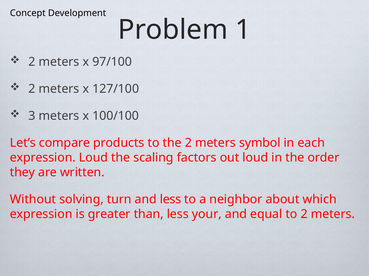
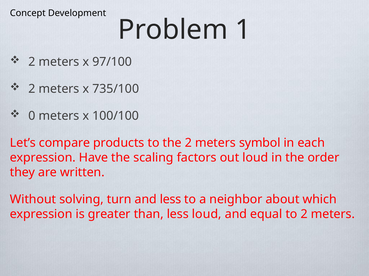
127/100: 127/100 -> 735/100
3: 3 -> 0
expression Loud: Loud -> Have
less your: your -> loud
